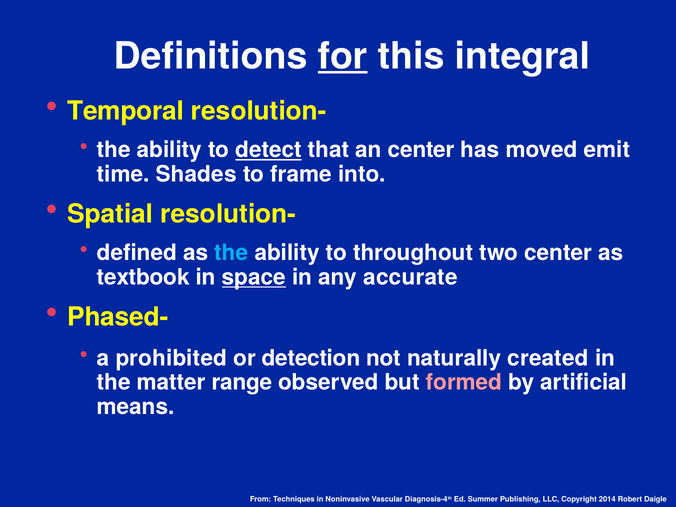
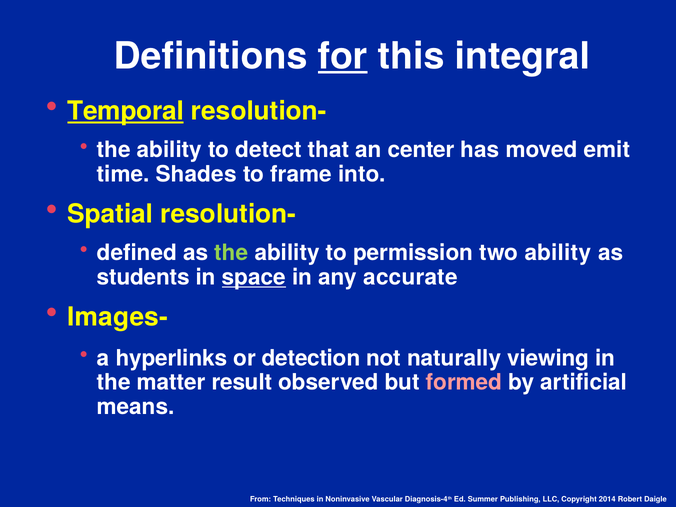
Temporal underline: none -> present
detect underline: present -> none
the at (231, 253) colour: light blue -> light green
throughout: throughout -> permission
two center: center -> ability
textbook: textbook -> students
Phased-: Phased- -> Images-
prohibited: prohibited -> hyperlinks
created: created -> viewing
range: range -> result
